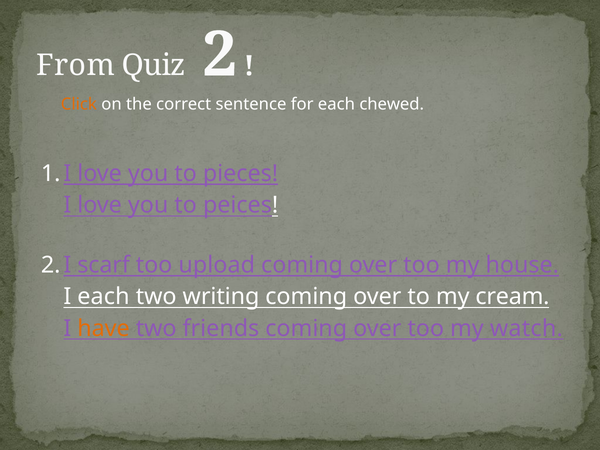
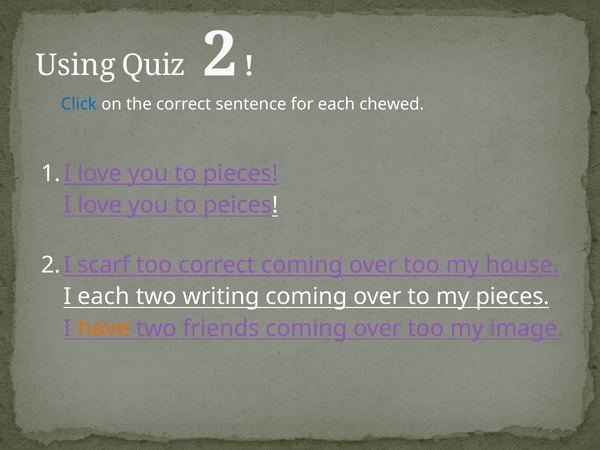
From: From -> Using
Click colour: orange -> blue
too upload: upload -> correct
my cream: cream -> pieces
watch: watch -> image
